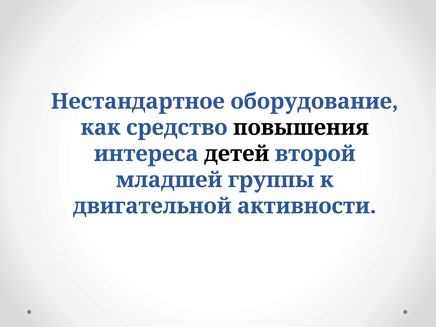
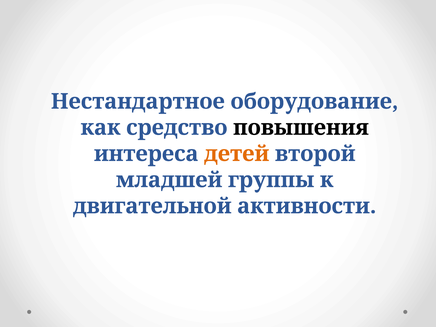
детей colour: black -> orange
